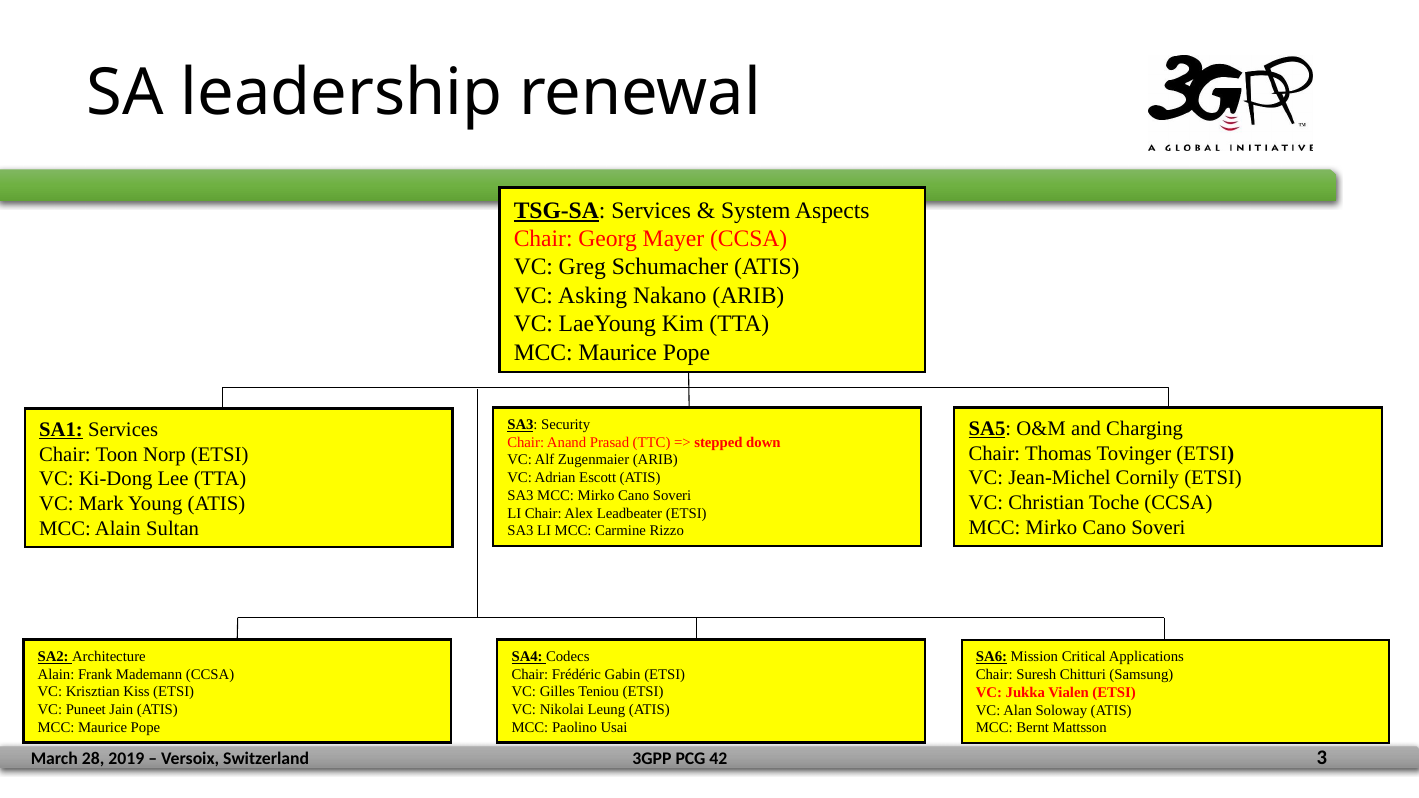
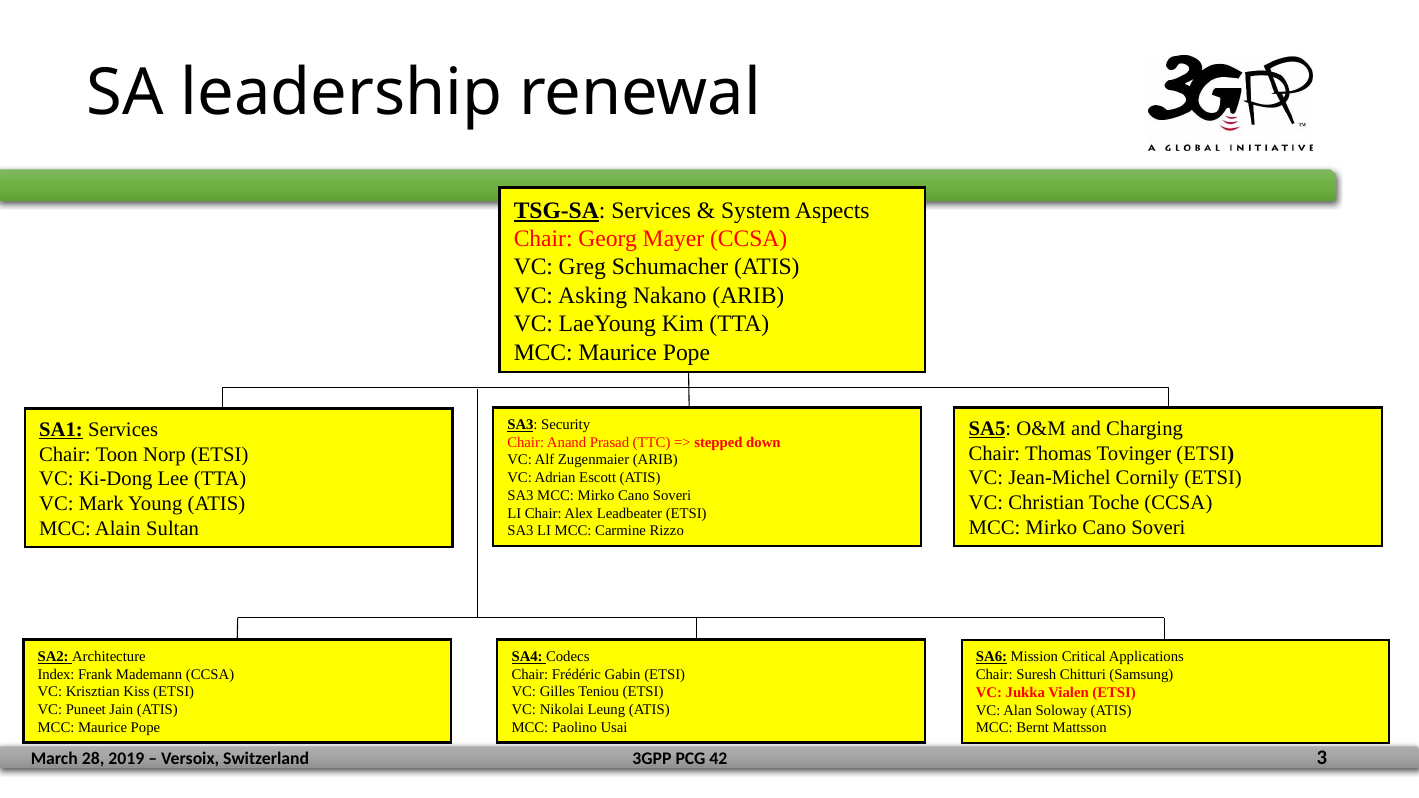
Alain at (56, 674): Alain -> Index
